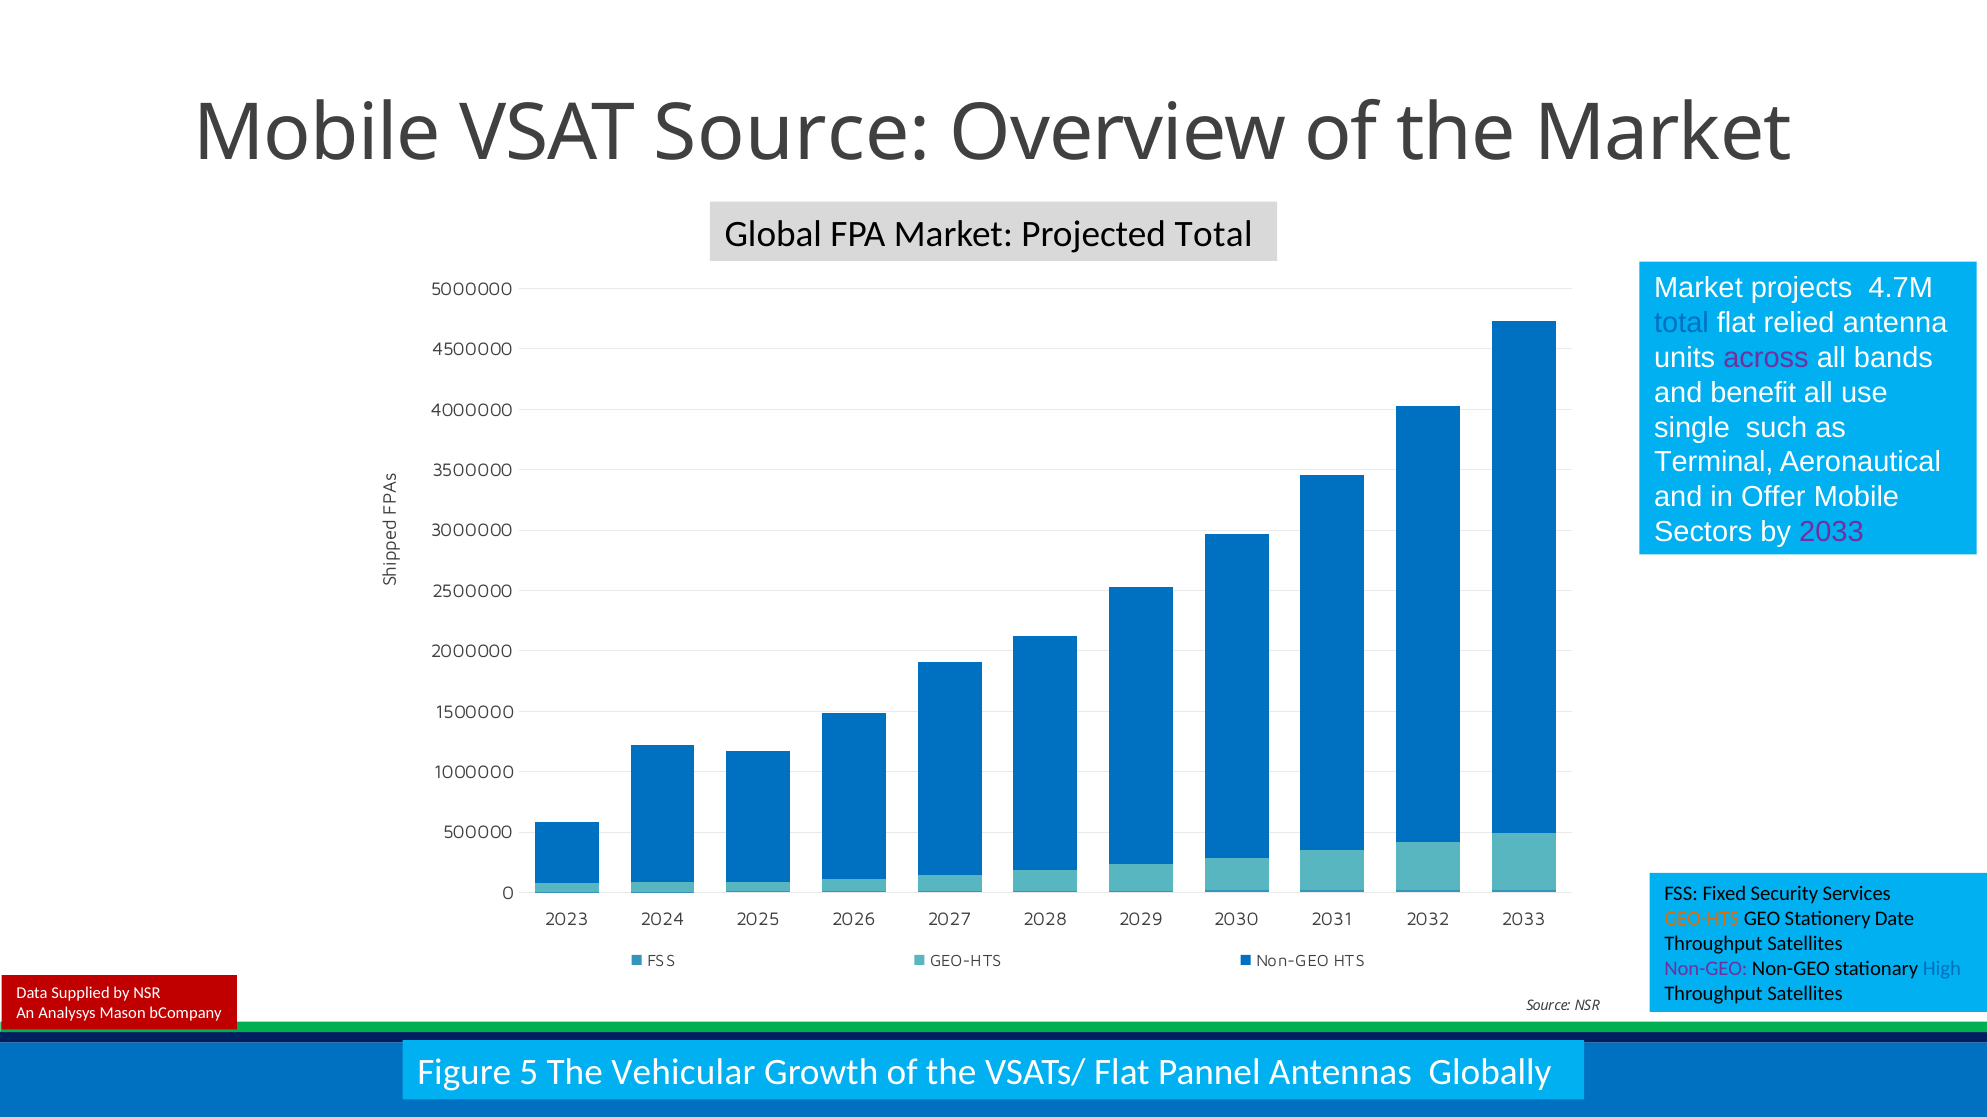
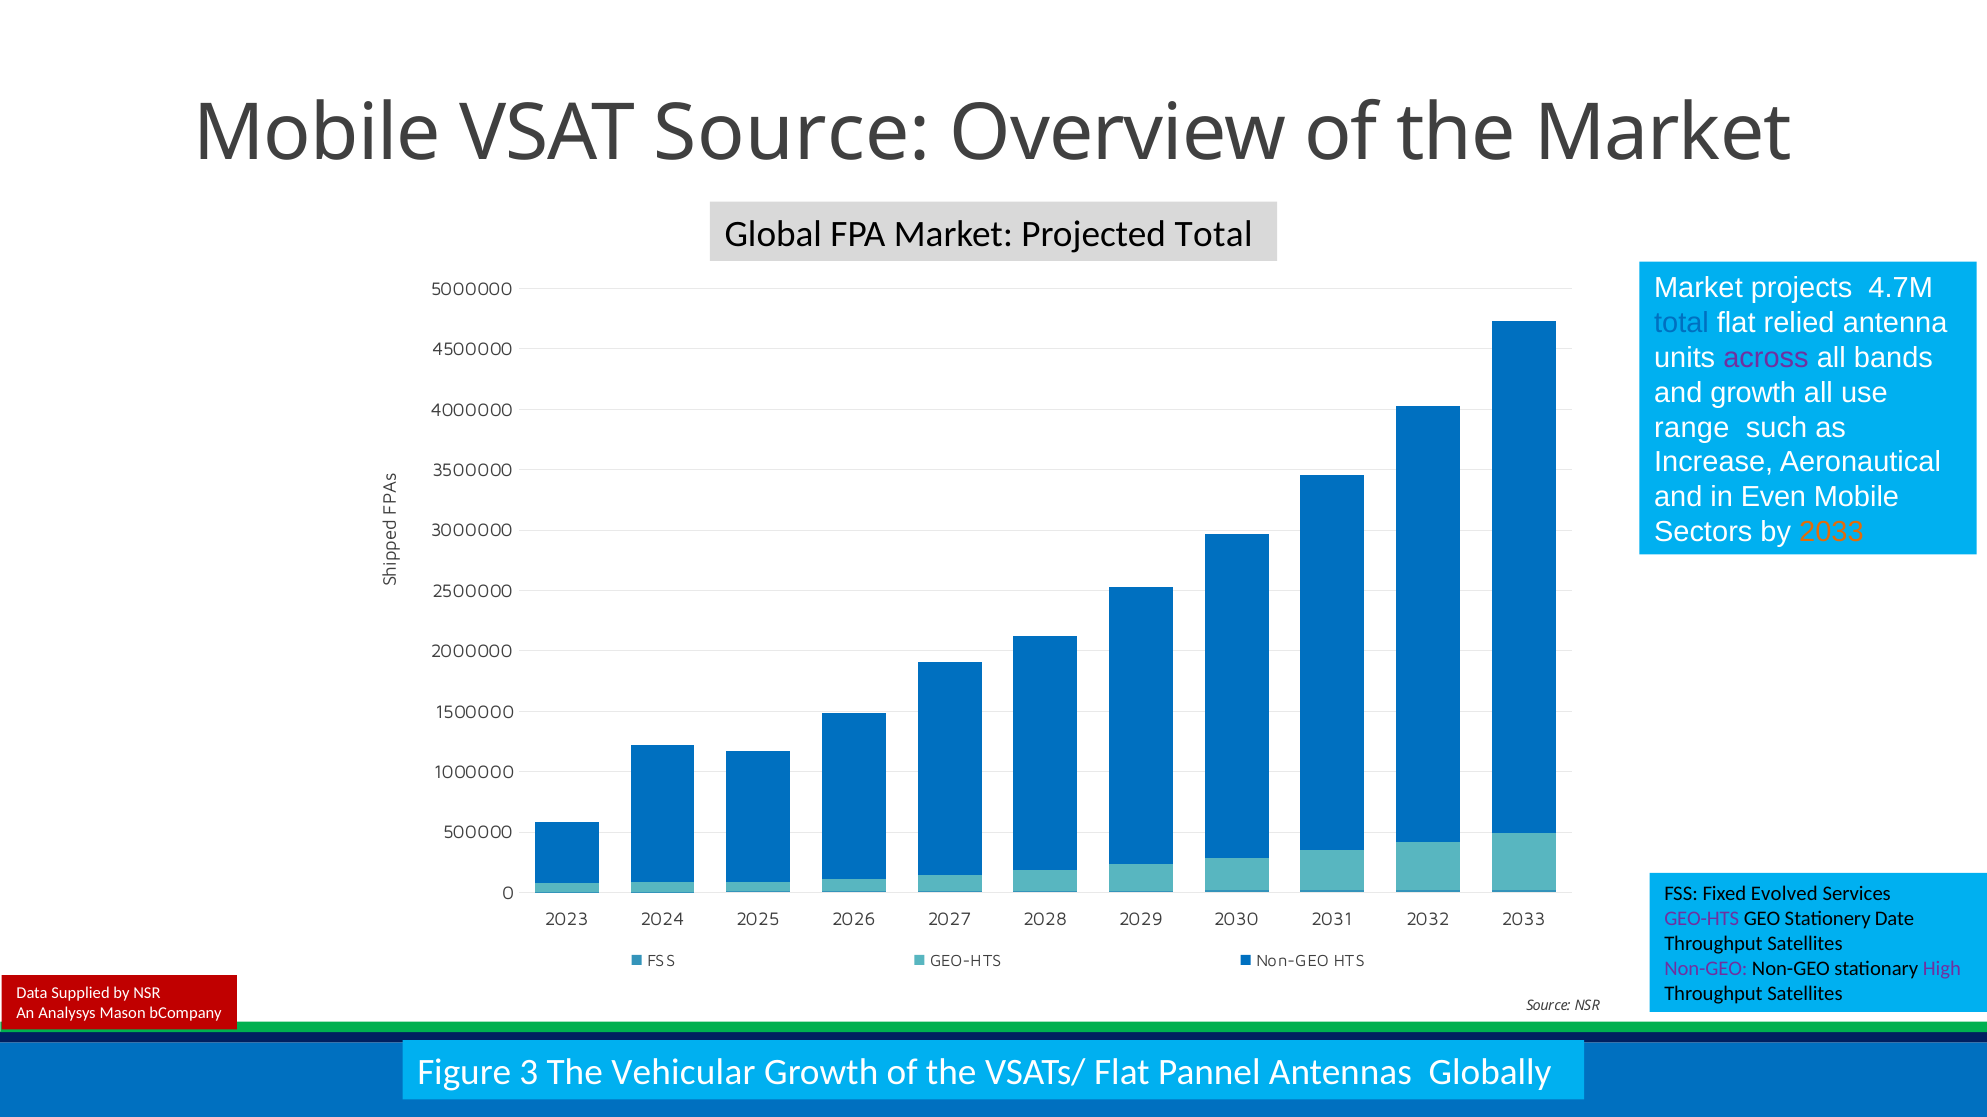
and benefit: benefit -> growth
single: single -> range
Terminal: Terminal -> Increase
Offer: Offer -> Even
2033 at (1831, 532) colour: purple -> orange
Security: Security -> Evolved
GEO-HTS at (1702, 920) colour: orange -> purple
High colour: blue -> purple
5: 5 -> 3
